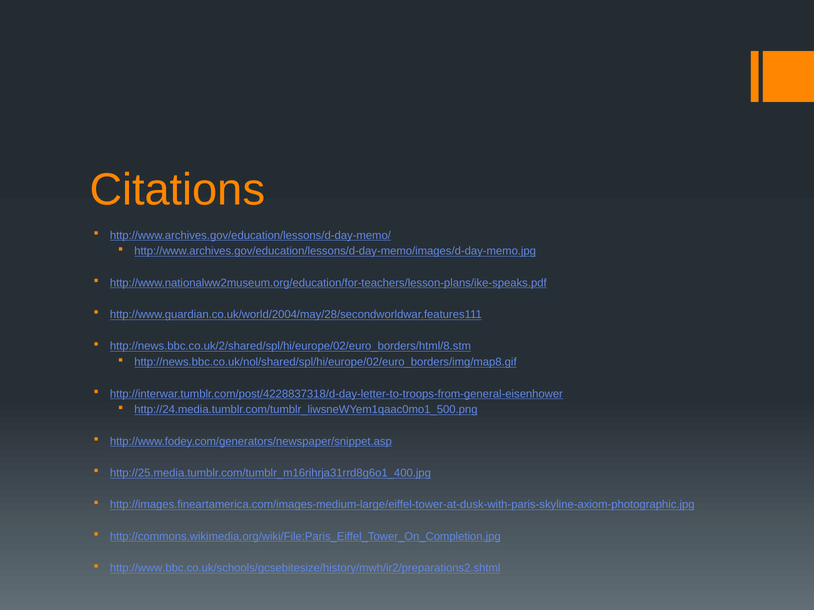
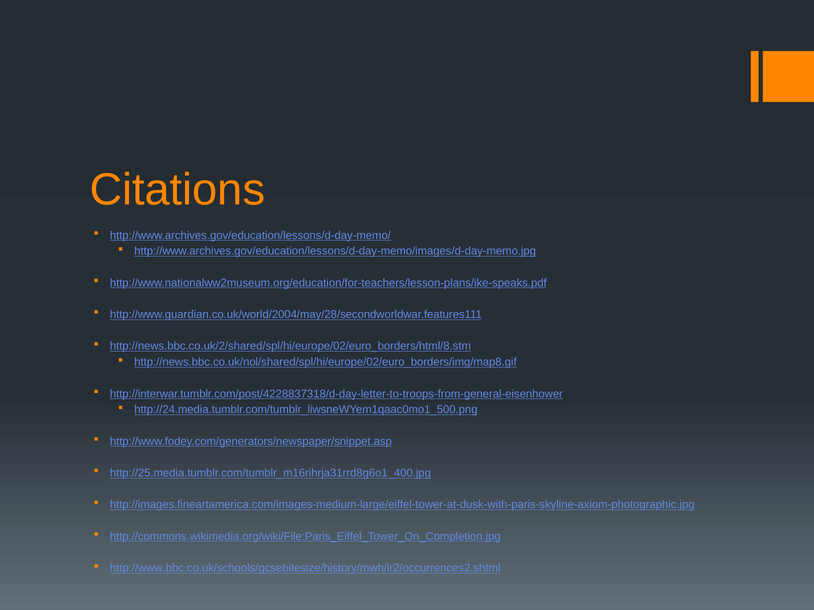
http://www.bbc.co.uk/schools/gcsebitesize/history/mwh/ir2/preparations2.shtml: http://www.bbc.co.uk/schools/gcsebitesize/history/mwh/ir2/preparations2.shtml -> http://www.bbc.co.uk/schools/gcsebitesize/history/mwh/ir2/occurrences2.shtml
